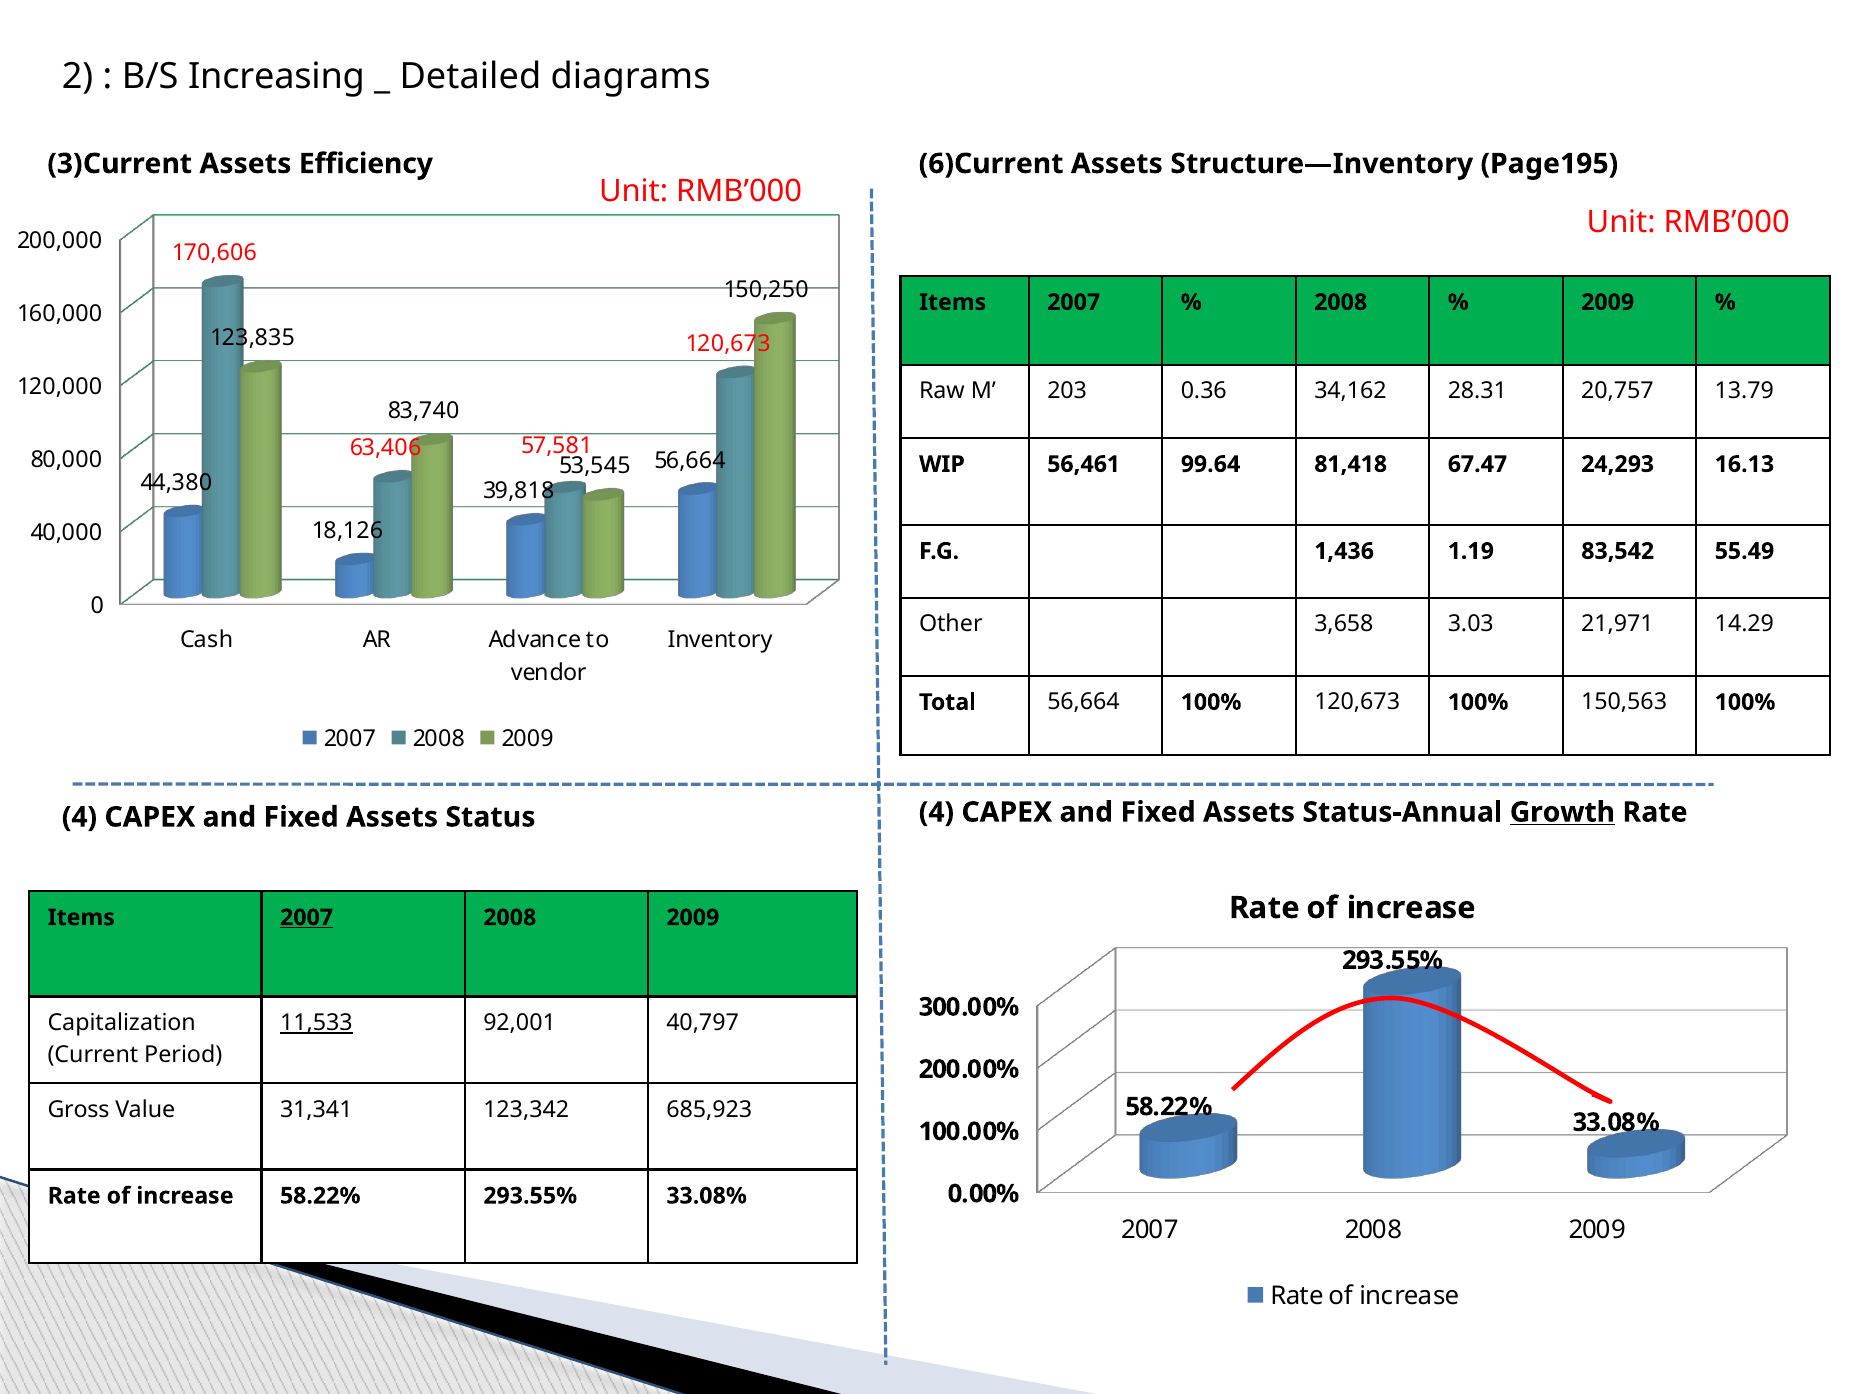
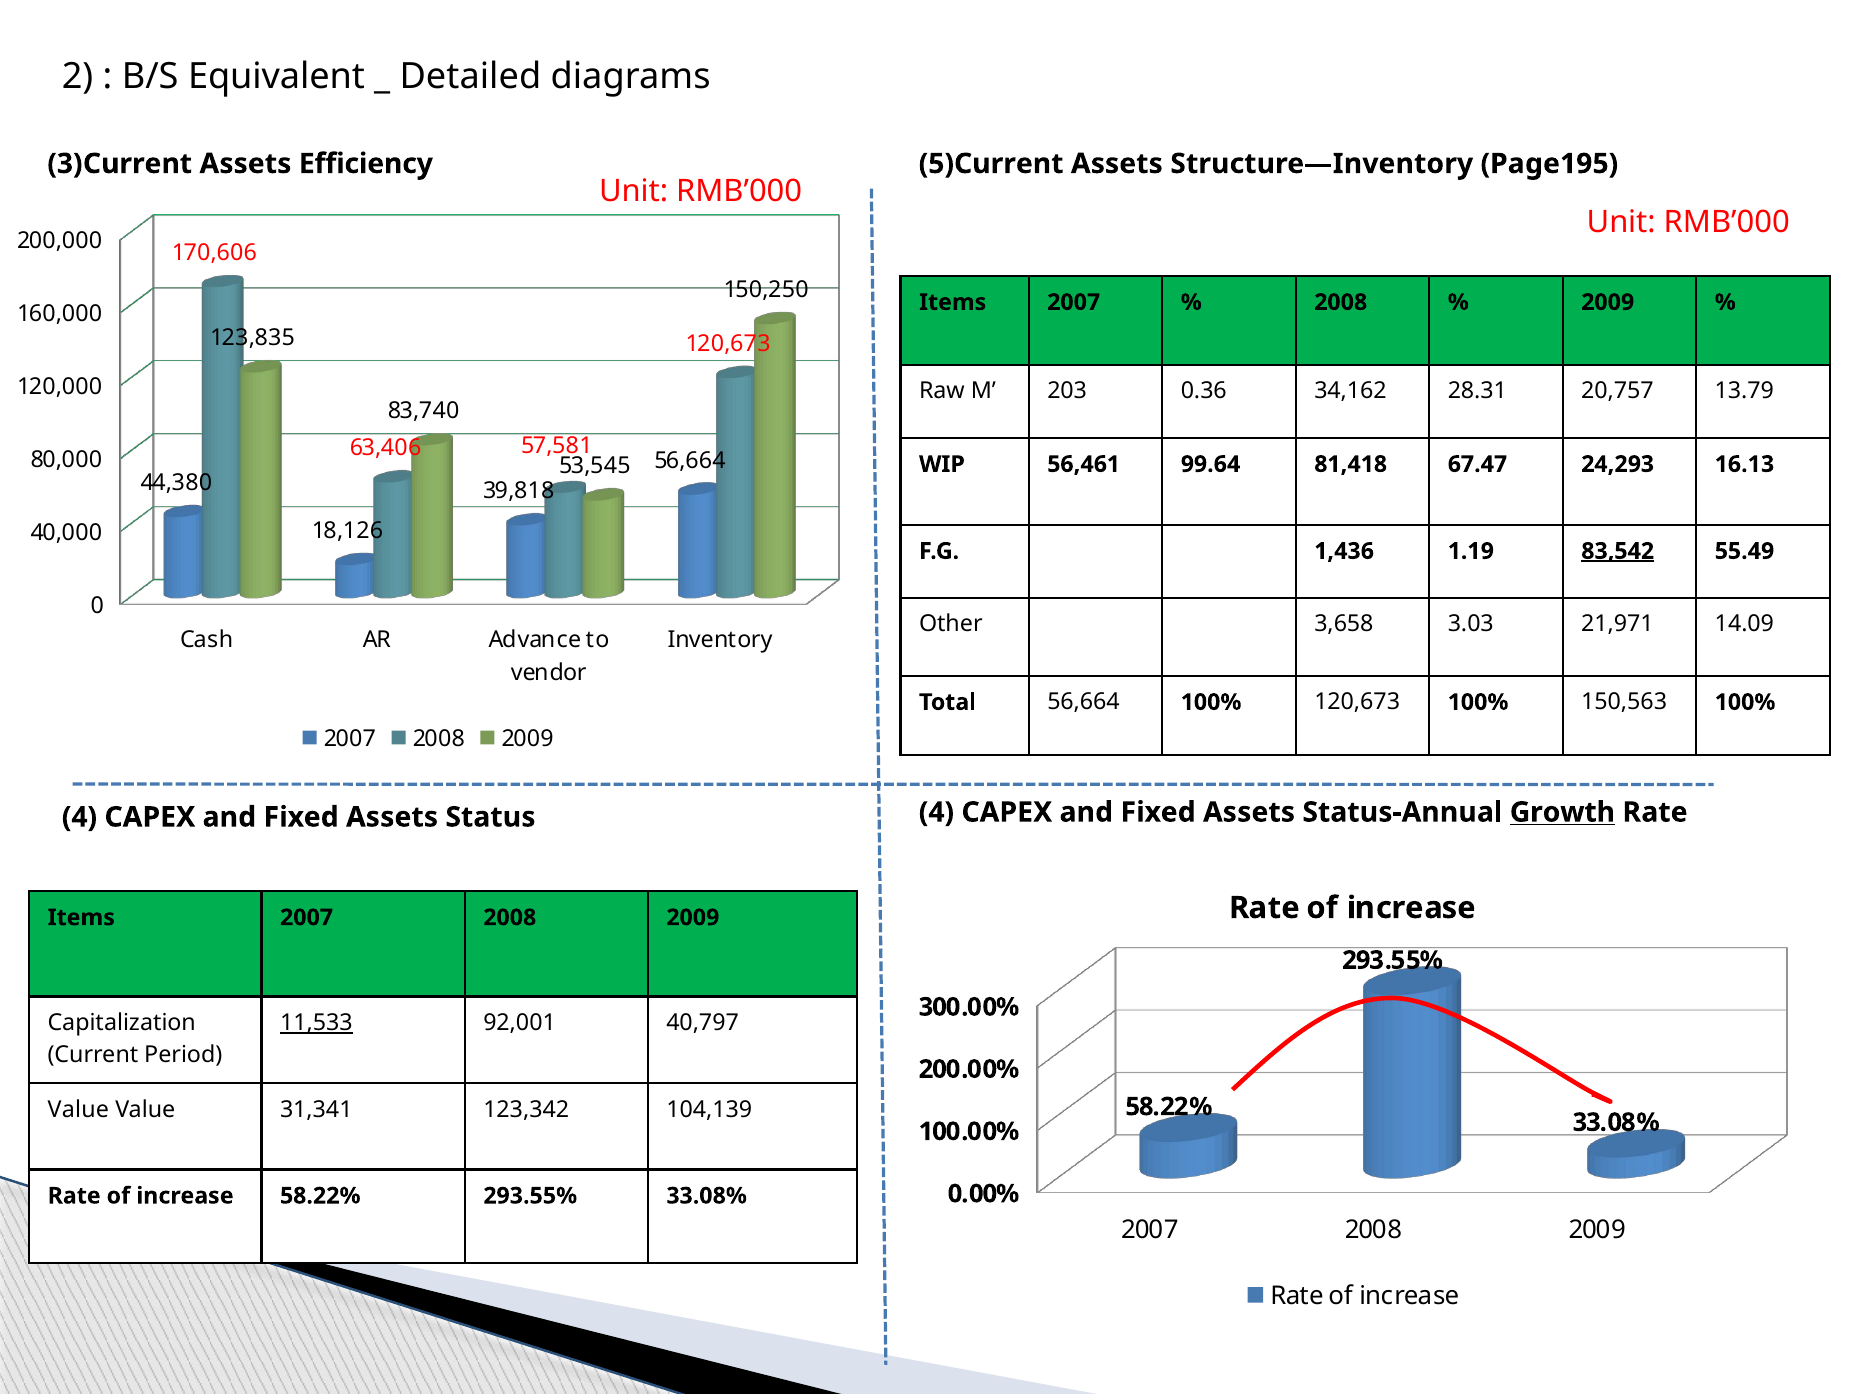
Increasing: Increasing -> Equivalent
6)Current: 6)Current -> 5)Current
83,542 underline: none -> present
14.29: 14.29 -> 14.09
2007 at (307, 918) underline: present -> none
Gross at (79, 1110): Gross -> Value
685,923: 685,923 -> 104,139
